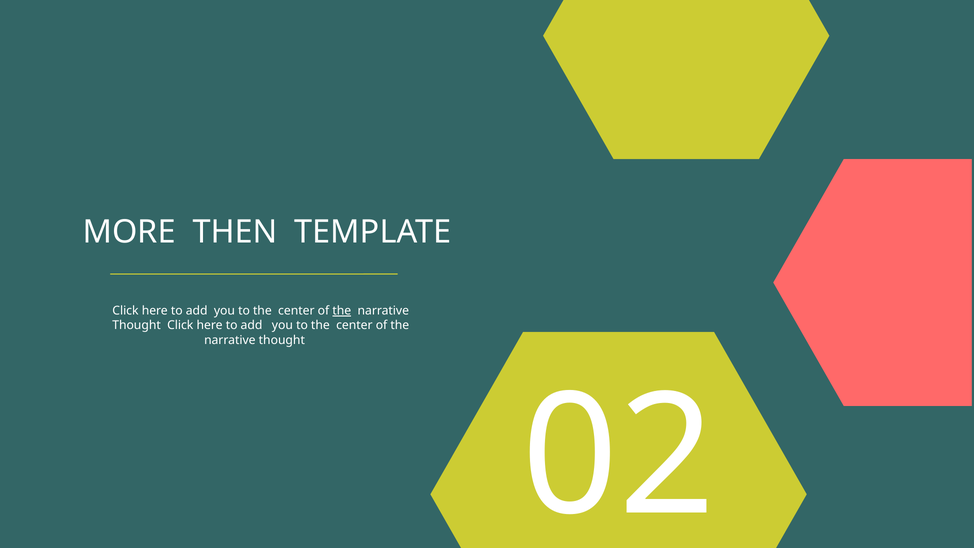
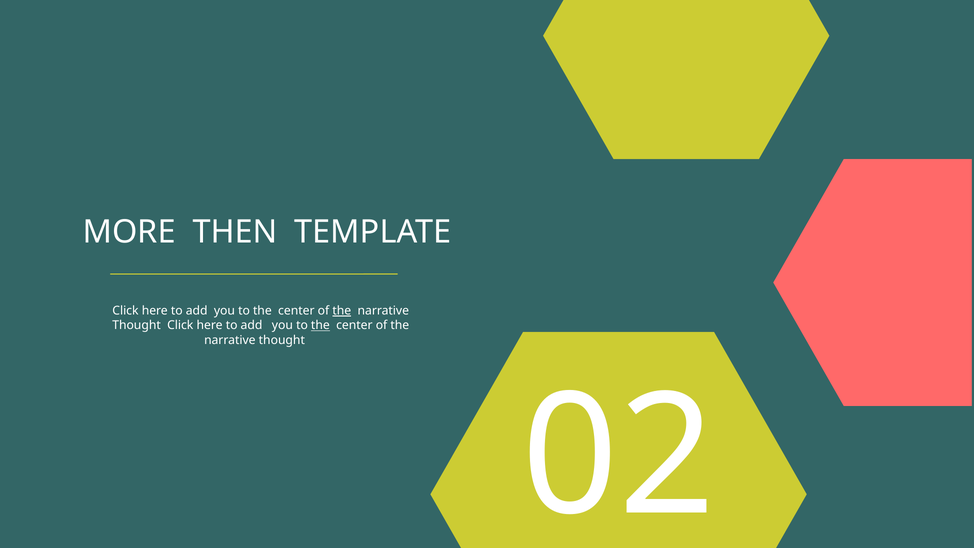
the at (320, 325) underline: none -> present
